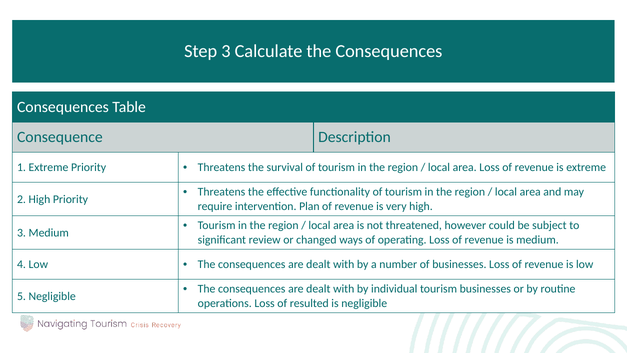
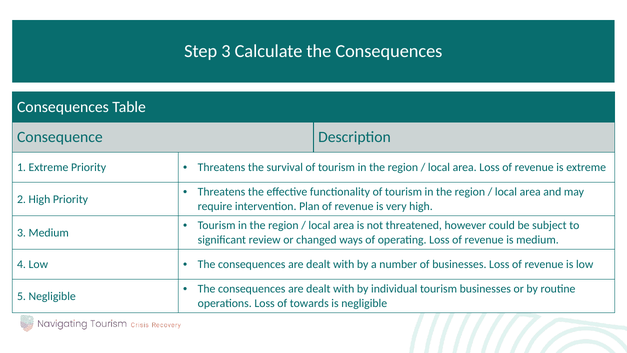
resulted: resulted -> towards
